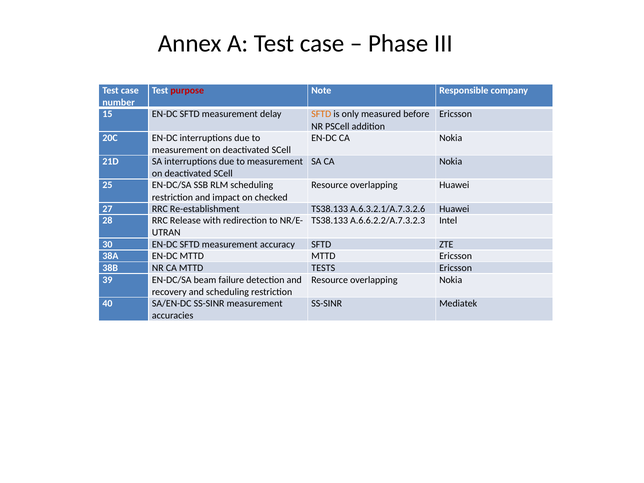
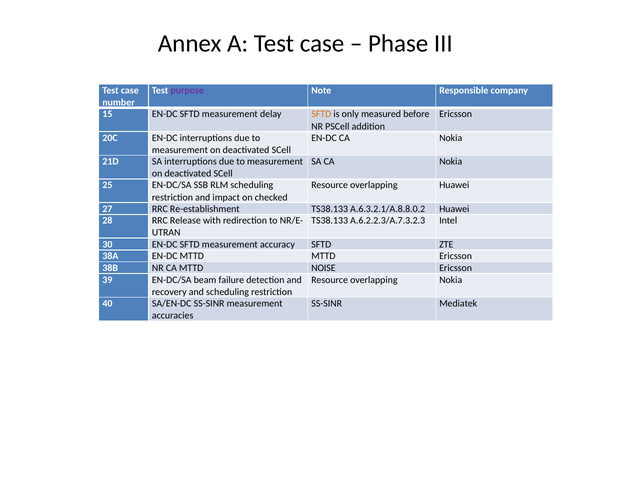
purpose colour: red -> purple
A.6.3.2.1/A.7.3.2.6: A.6.3.2.1/A.7.3.2.6 -> A.6.3.2.1/A.8.8.0.2
A.6.6.2.2/A.7.3.2.3: A.6.6.2.2/A.7.3.2.3 -> A.6.2.2.3/A.7.3.2.3
TESTS: TESTS -> NOISE
